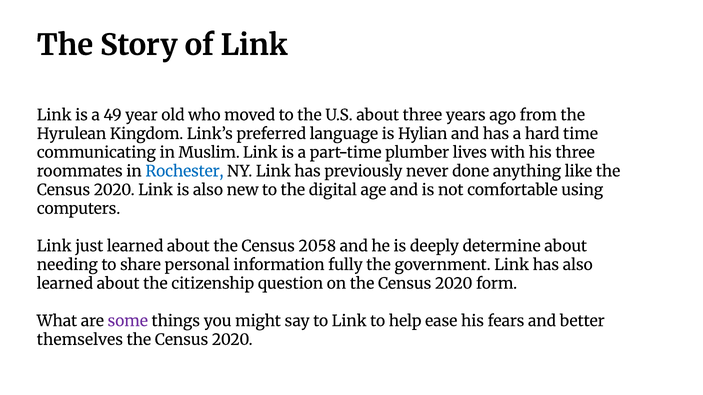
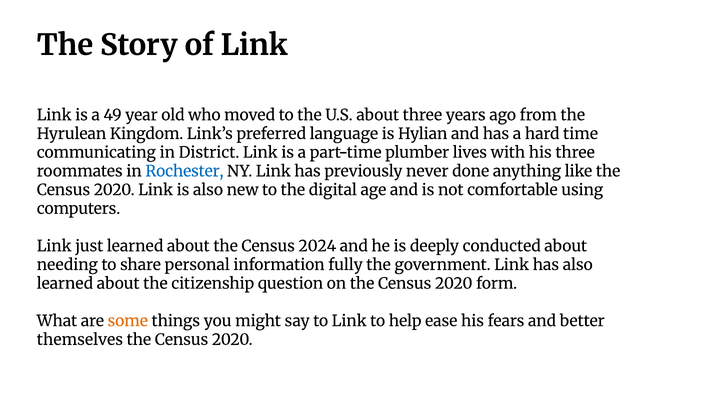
Muslim: Muslim -> District
2058: 2058 -> 2024
determine: determine -> conducted
some colour: purple -> orange
